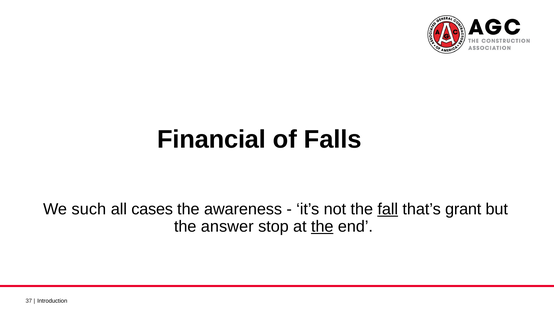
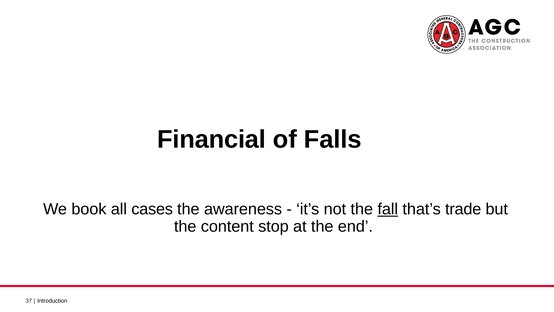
such: such -> book
grant: grant -> trade
answer: answer -> content
the at (322, 226) underline: present -> none
